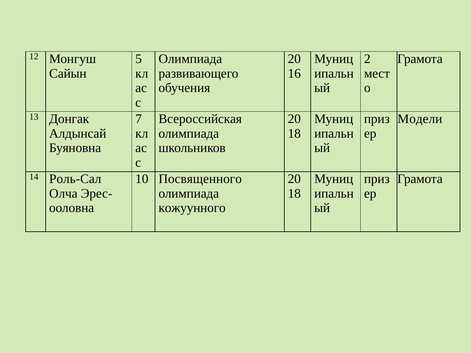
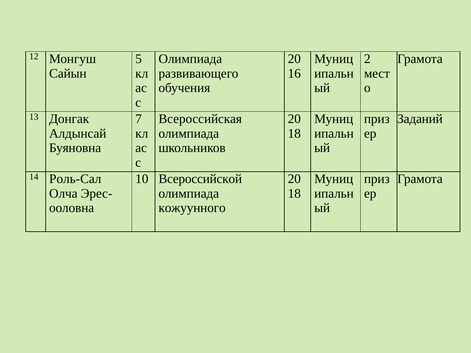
Модели: Модели -> Заданий
Посвященного: Посвященного -> Всероссийской
